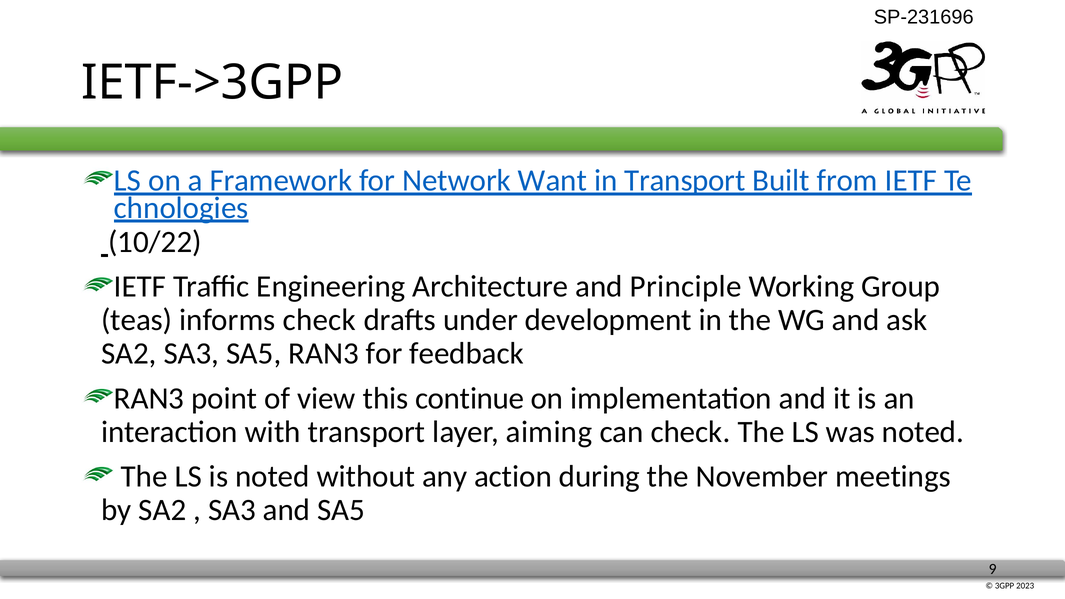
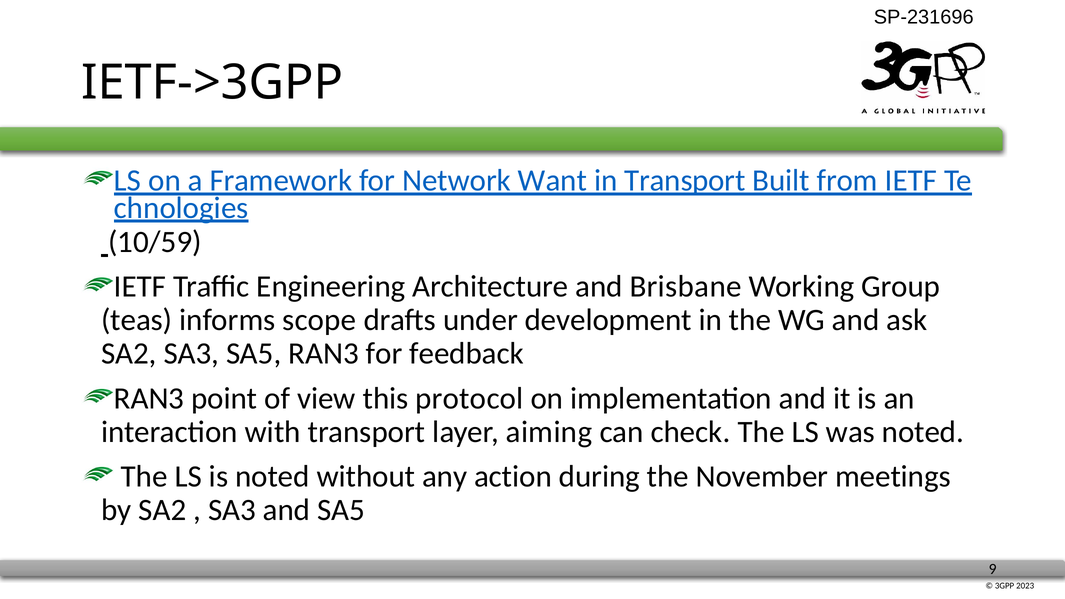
10/22: 10/22 -> 10/59
Principle: Principle -> Brisbane
informs check: check -> scope
continue: continue -> protocol
